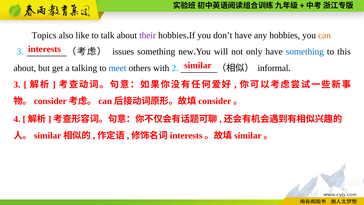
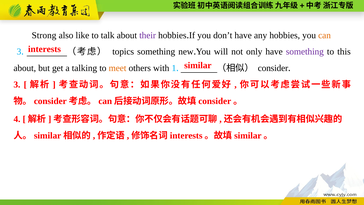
Topics: Topics -> Strong
issues: issues -> topics
something at (305, 52) colour: blue -> purple
meet colour: blue -> orange
2: 2 -> 1
informal: informal -> consider
